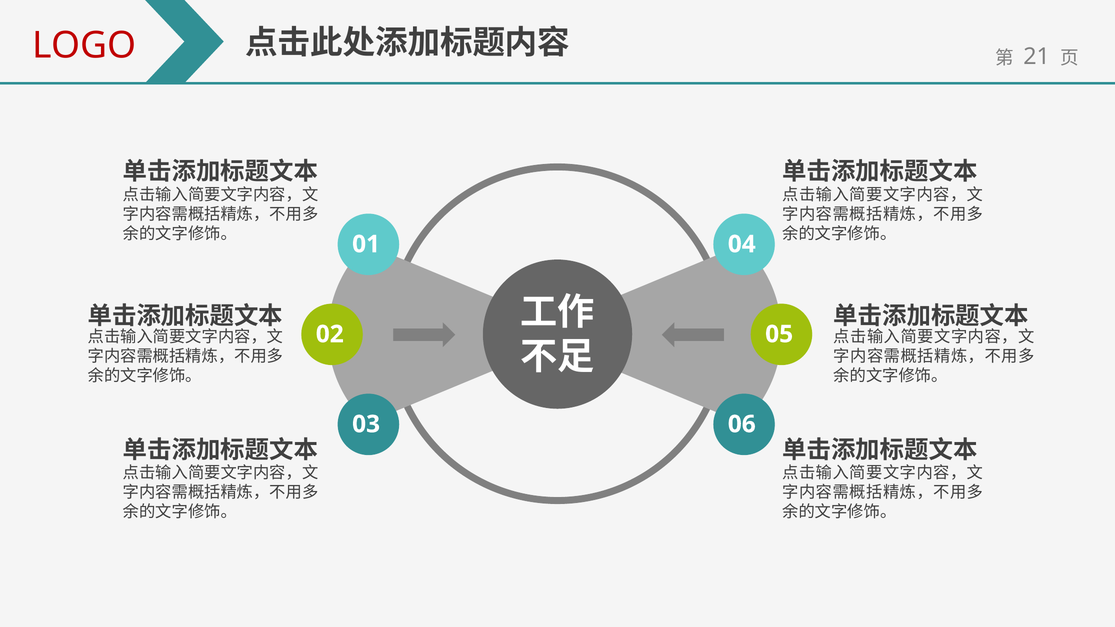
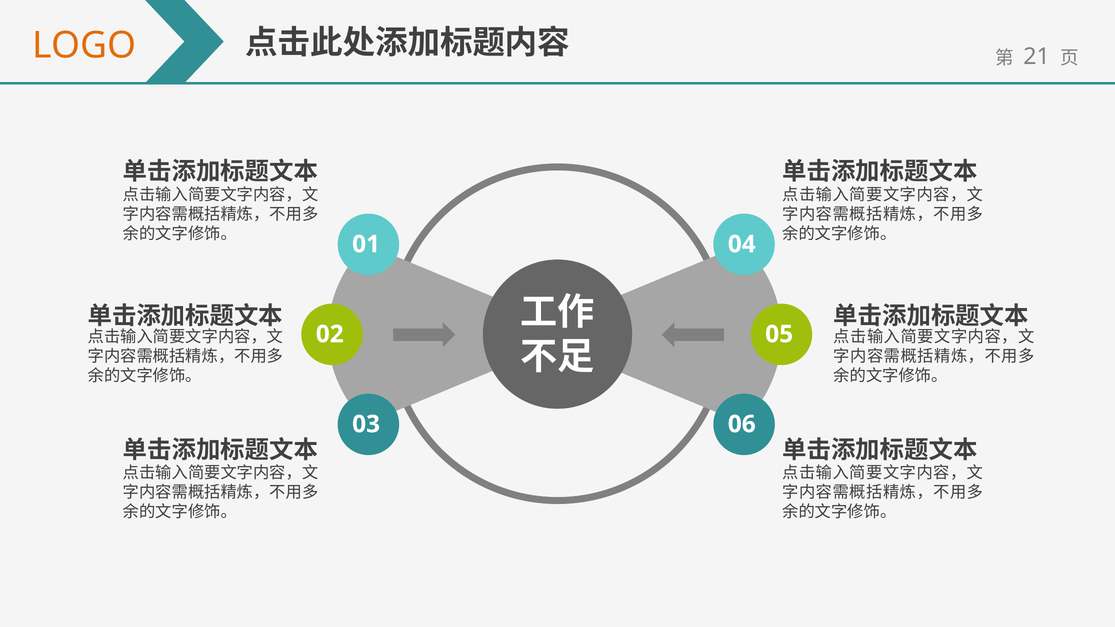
LOGO colour: red -> orange
